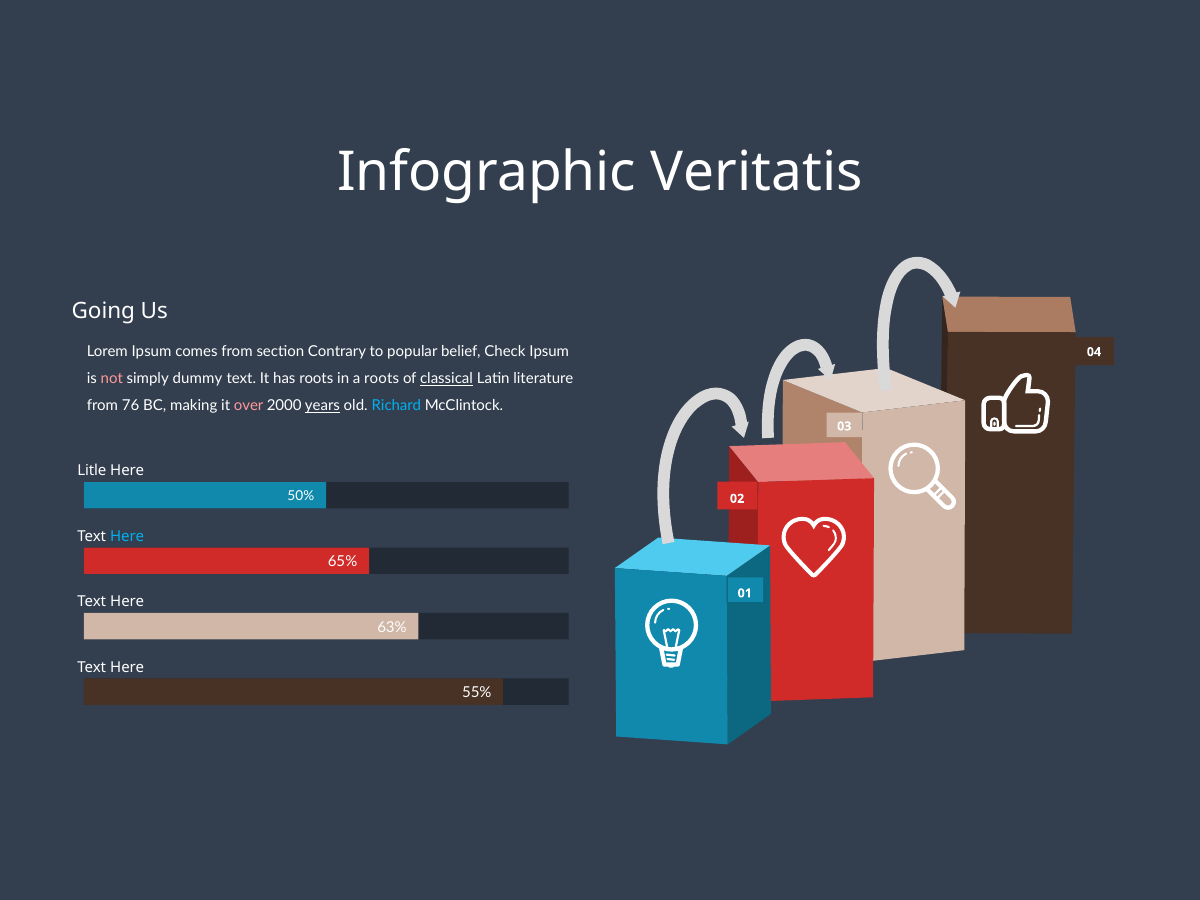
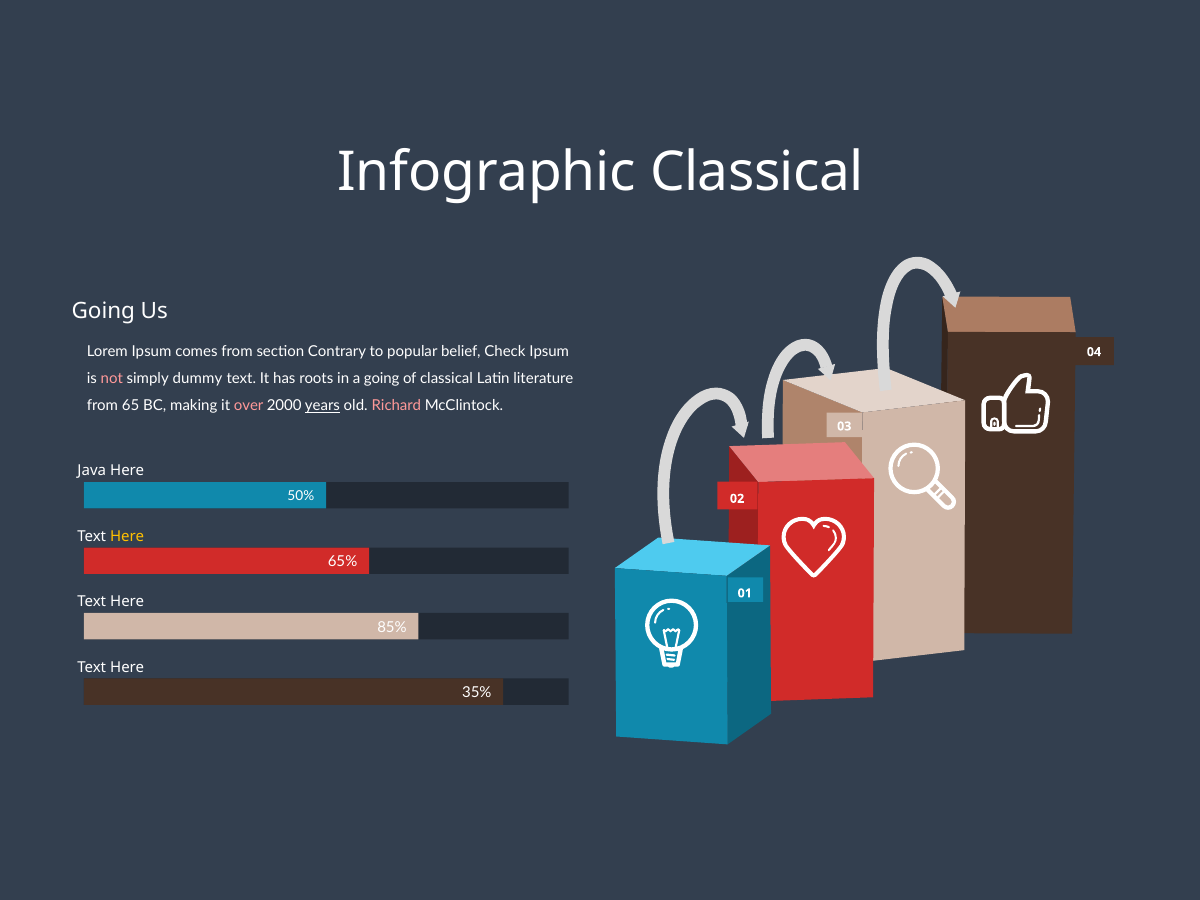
Infographic Veritatis: Veritatis -> Classical
a roots: roots -> going
classical at (447, 379) underline: present -> none
76: 76 -> 65
Richard colour: light blue -> pink
Litle: Litle -> Java
Here at (127, 536) colour: light blue -> yellow
63%: 63% -> 85%
55%: 55% -> 35%
